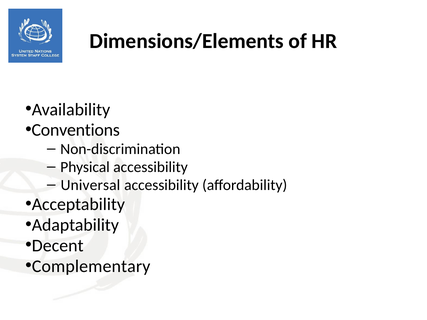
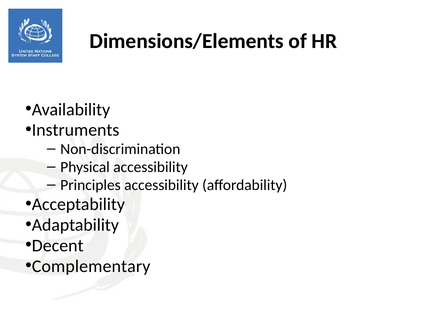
Conventions: Conventions -> Instruments
Universal: Universal -> Principles
